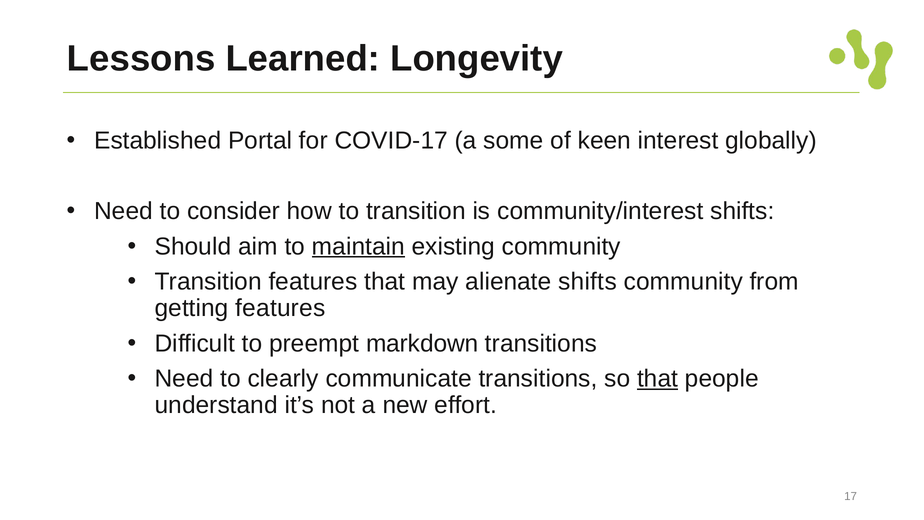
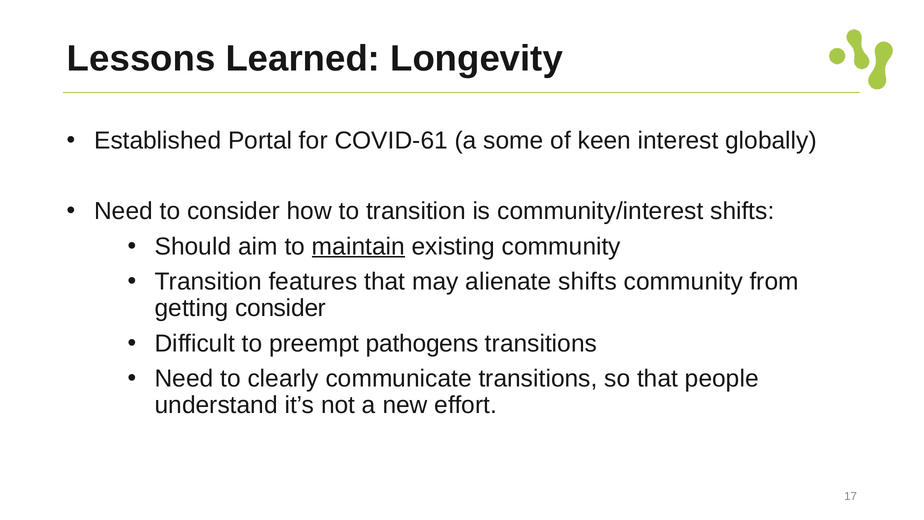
COVID-17: COVID-17 -> COVID-61
getting features: features -> consider
markdown: markdown -> pathogens
that at (658, 379) underline: present -> none
